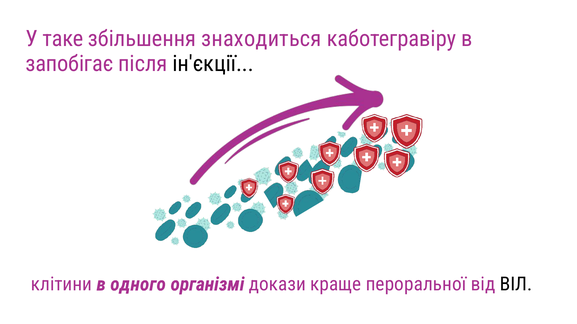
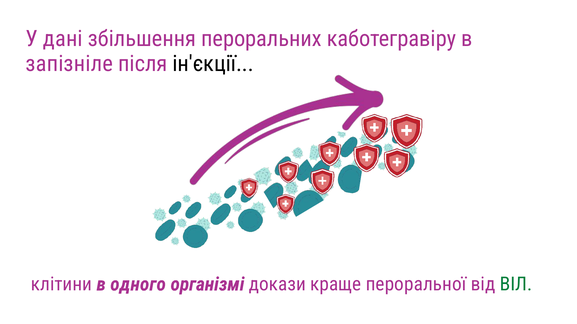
таке: таке -> дані
знаходиться: знаходиться -> пероральних
запобігає: запобігає -> запізніле
ВІЛ colour: black -> green
